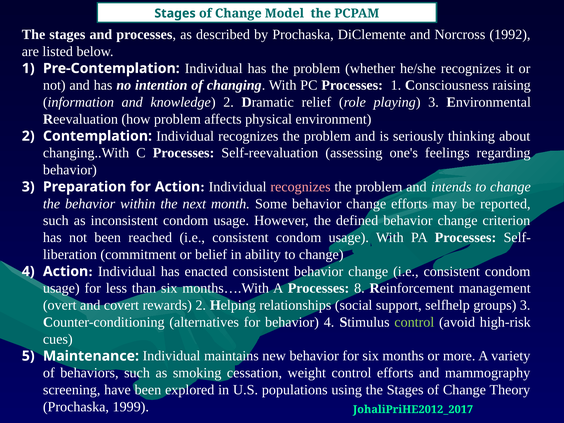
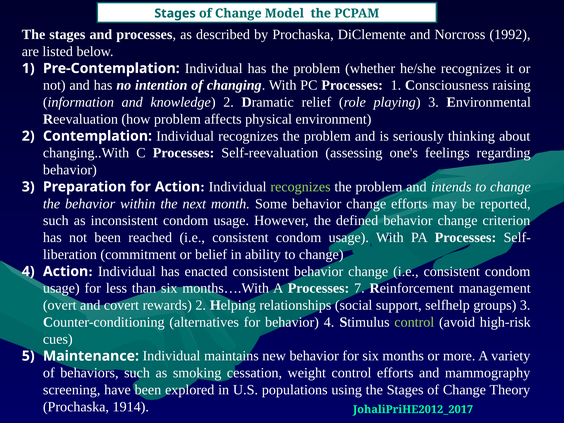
recognizes at (301, 187) colour: pink -> light green
8: 8 -> 7
1999: 1999 -> 1914
